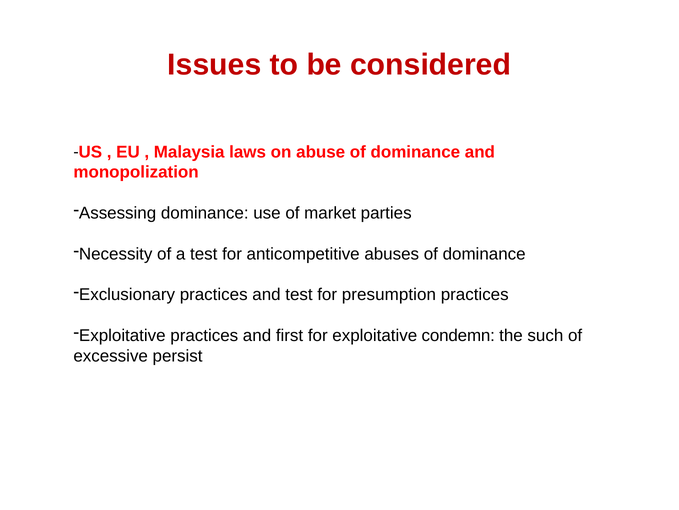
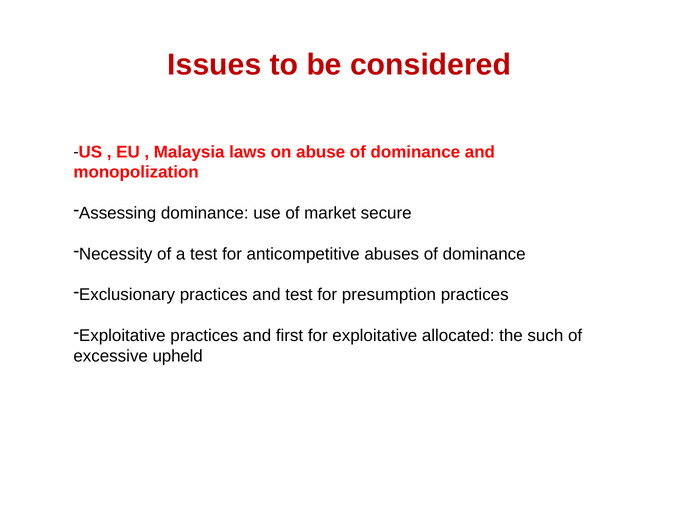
parties: parties -> secure
condemn: condemn -> allocated
persist: persist -> upheld
